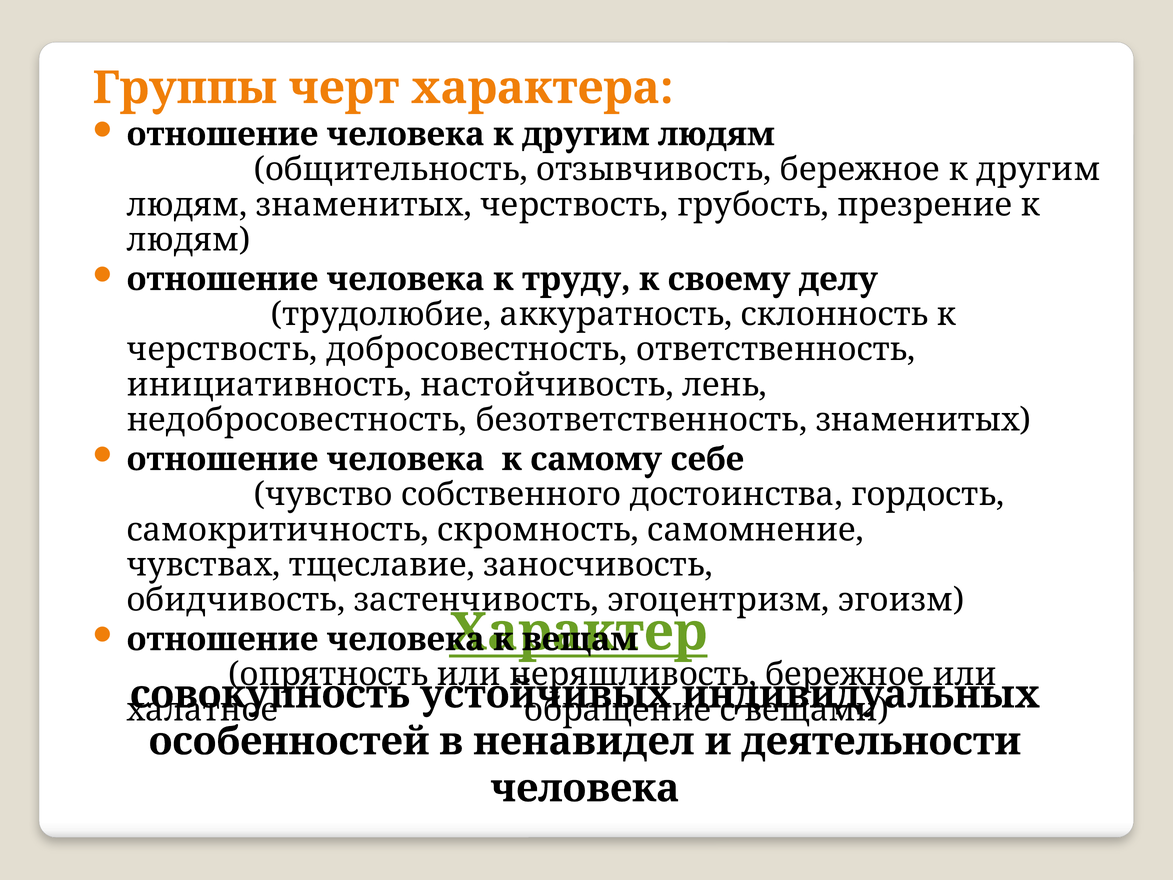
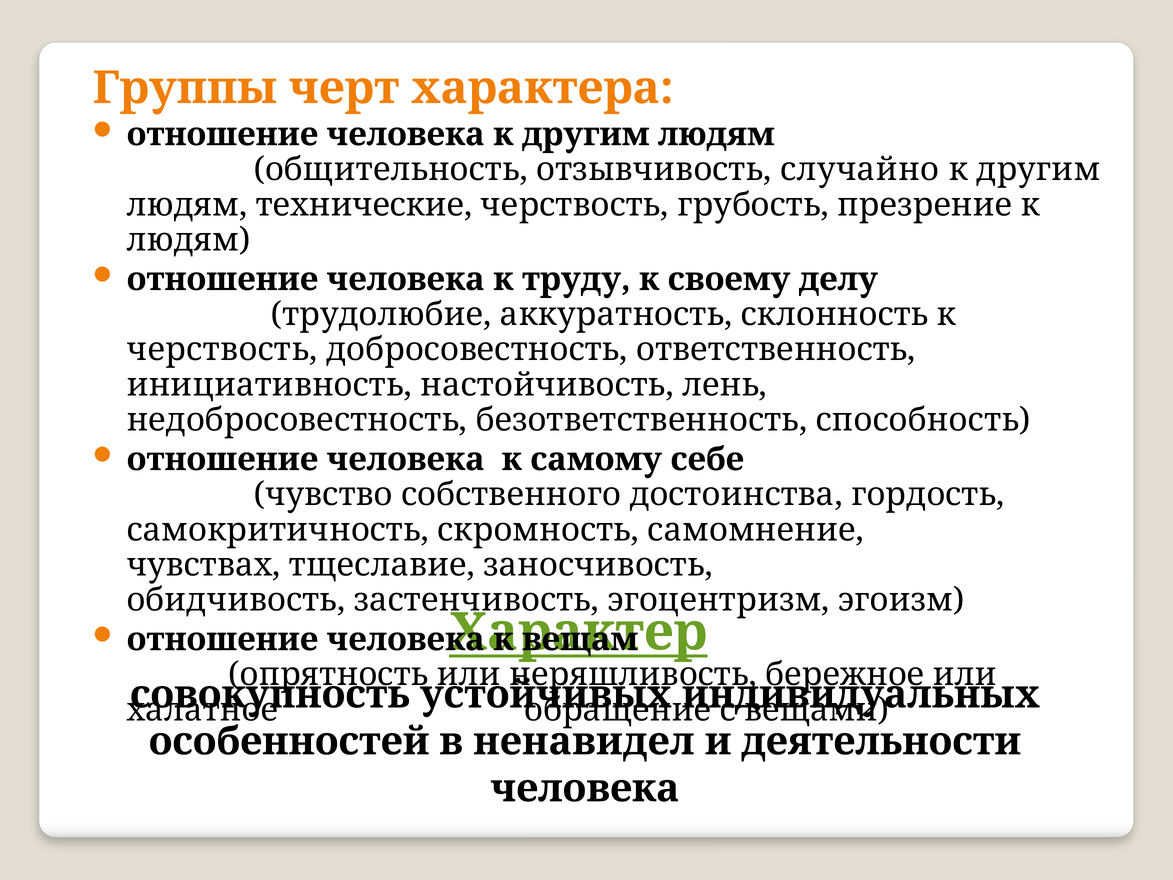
отзывчивость бережное: бережное -> случайно
людям знаменитых: знаменитых -> технические
безответственность знаменитых: знаменитых -> способность
